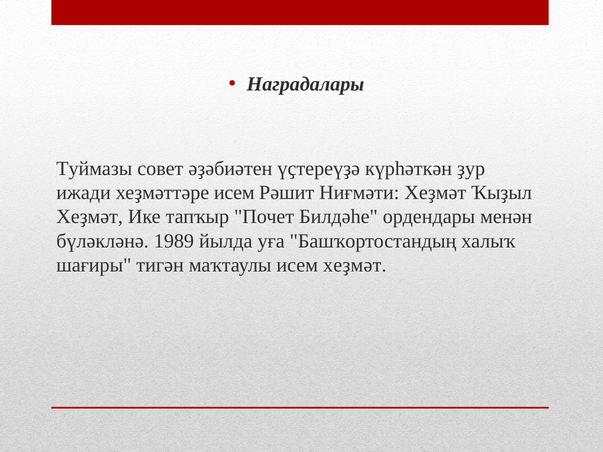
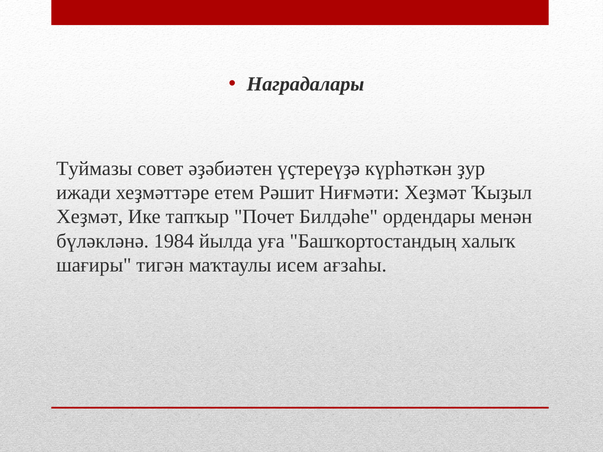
хеҙмәттәре исем: исем -> етем
1989: 1989 -> 1984
исем хеҙмәт: хеҙмәт -> ағзаһы
